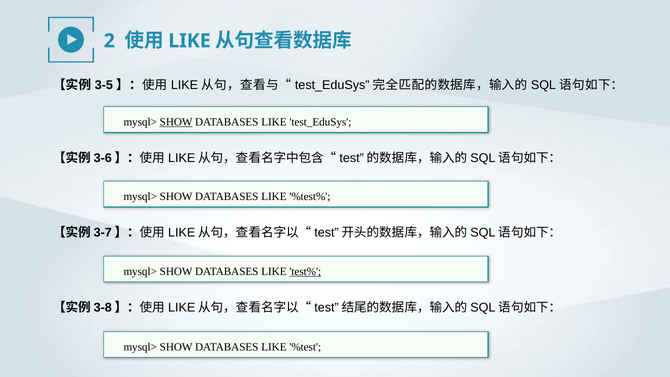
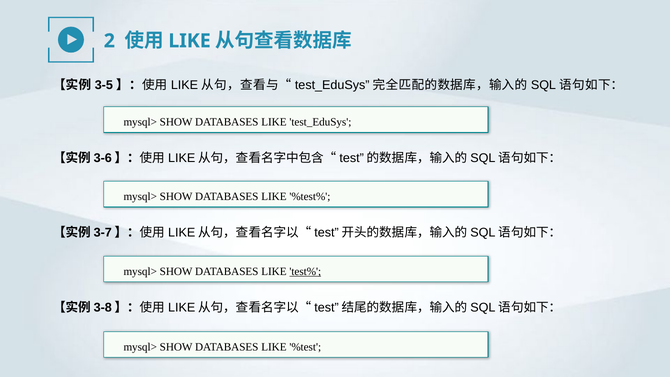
SHOW at (176, 122) underline: present -> none
